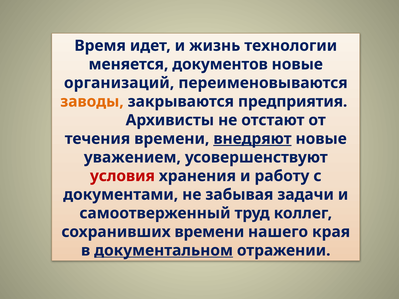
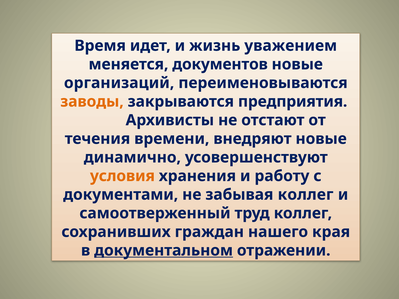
технологии: технологии -> уважением
внедряют underline: present -> none
уважением: уважением -> динамично
условия colour: red -> orange
забывая задачи: задачи -> коллег
сохранивших времени: времени -> граждан
